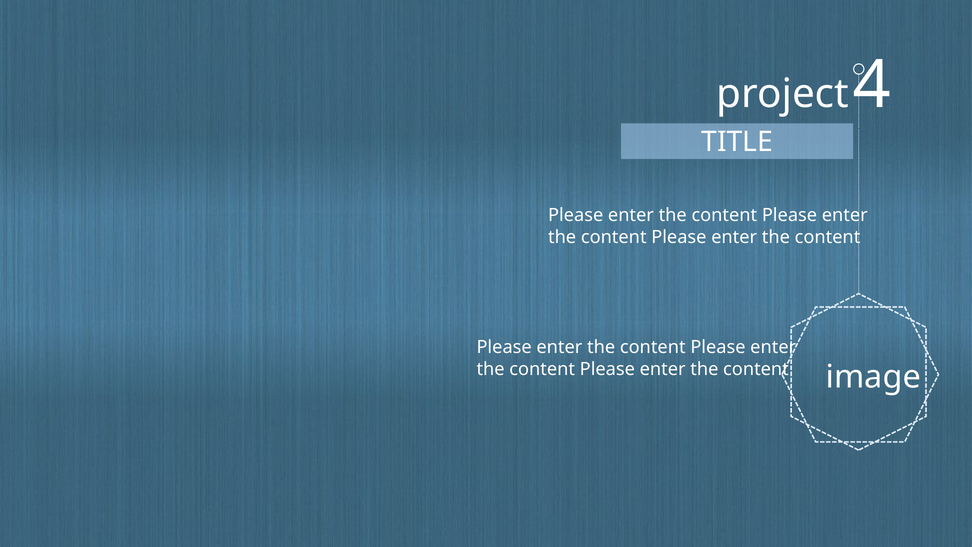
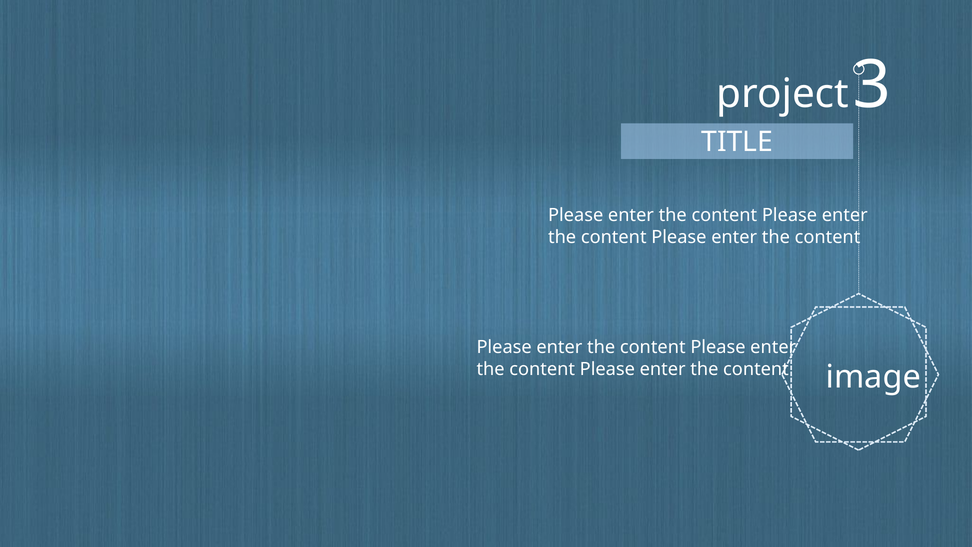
4: 4 -> 3
